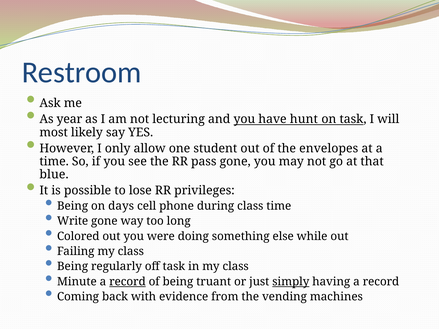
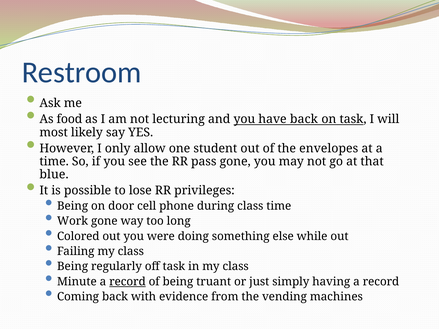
year: year -> food
have hunt: hunt -> back
days: days -> door
Write: Write -> Work
simply underline: present -> none
